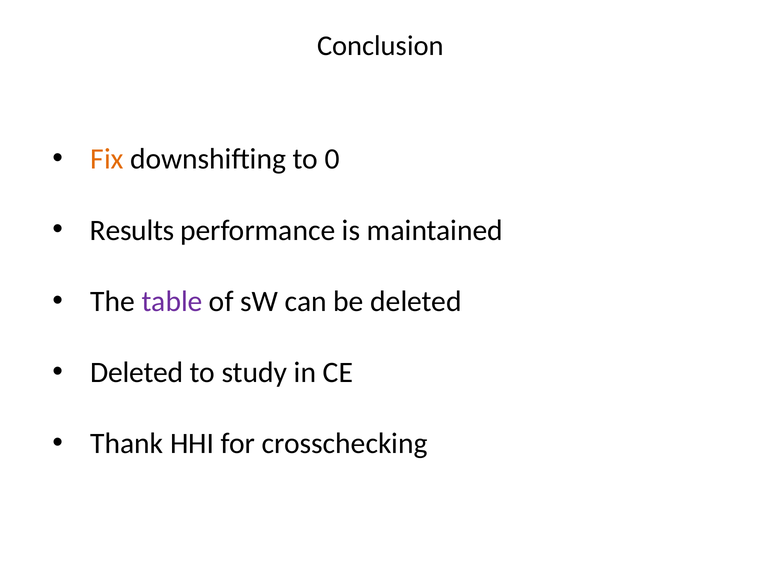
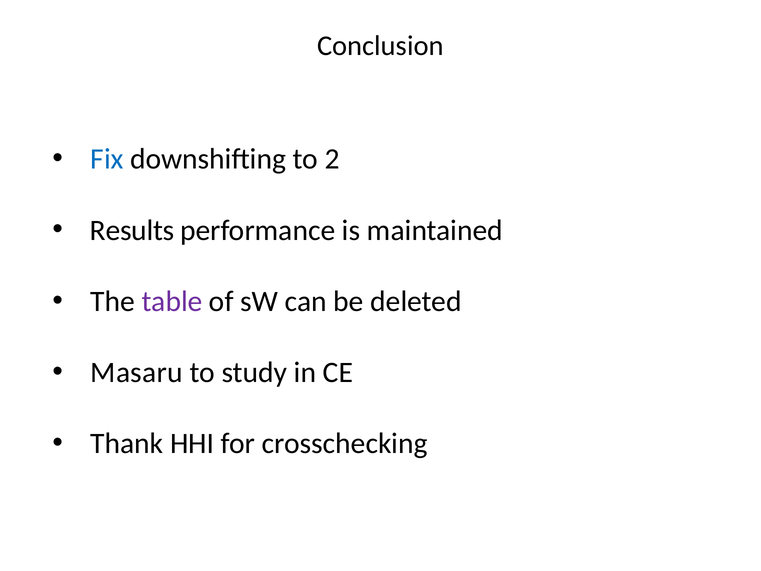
Fix colour: orange -> blue
0: 0 -> 2
Deleted at (137, 372): Deleted -> Masaru
